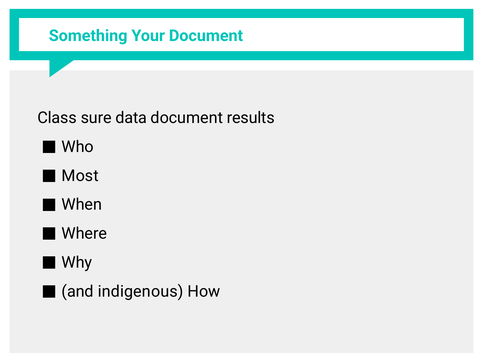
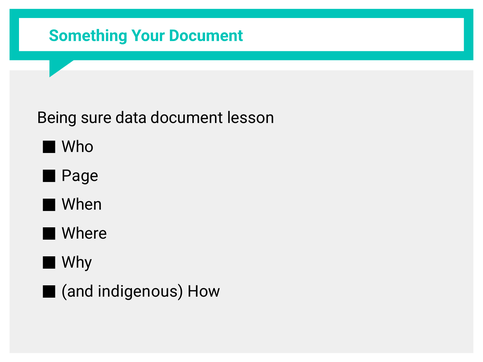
Class: Class -> Being
results: results -> lesson
Most: Most -> Page
